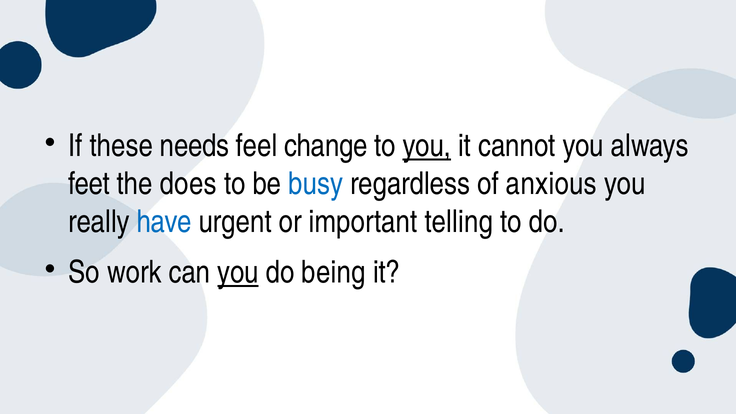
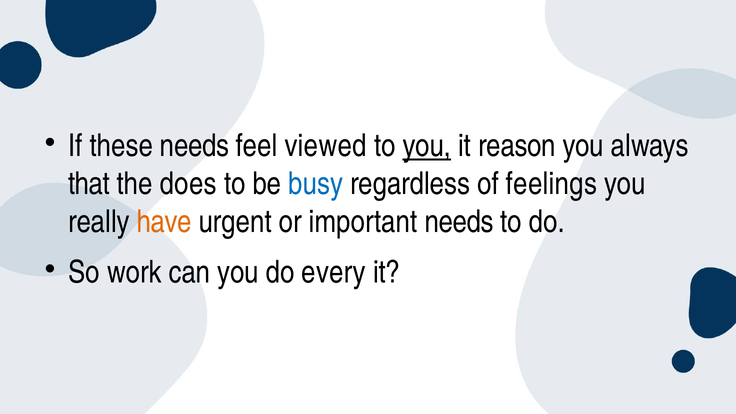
change: change -> viewed
cannot: cannot -> reason
feet: feet -> that
anxious: anxious -> feelings
have colour: blue -> orange
important telling: telling -> needs
you at (238, 273) underline: present -> none
being: being -> every
